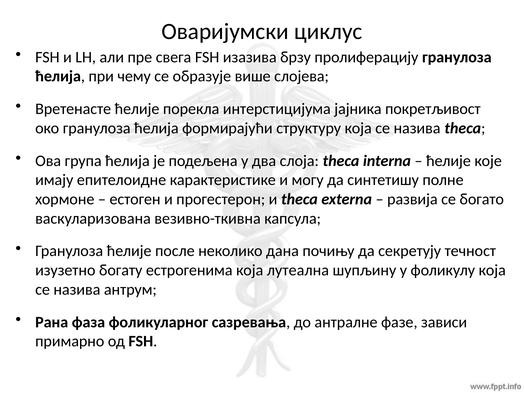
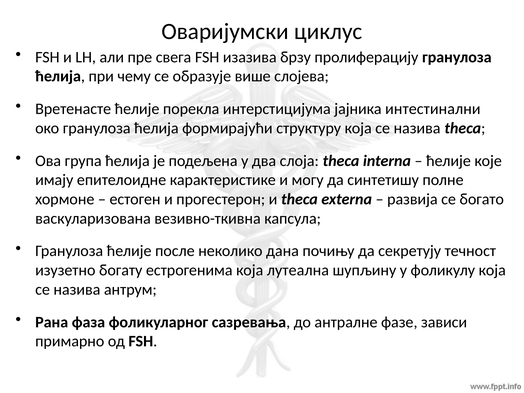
покретљивост: покретљивост -> интестинални
